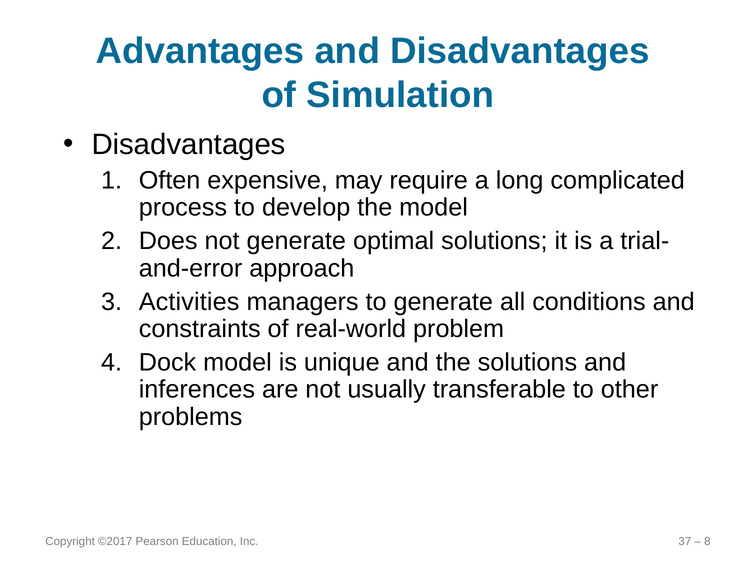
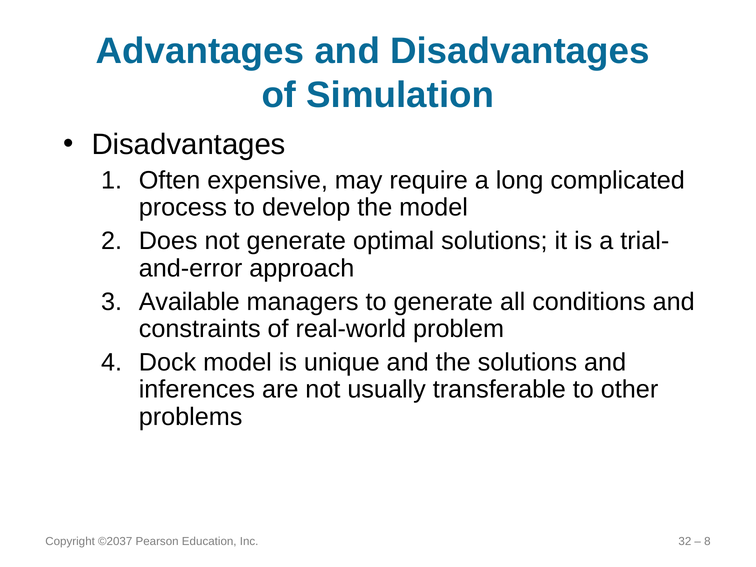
Activities: Activities -> Available
©2017: ©2017 -> ©2037
37: 37 -> 32
